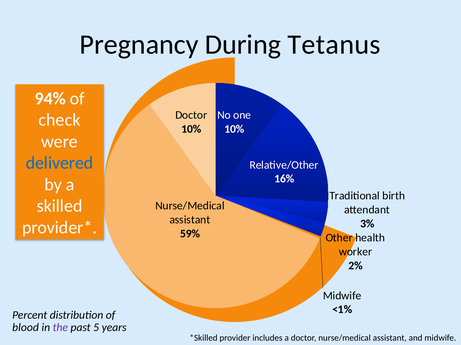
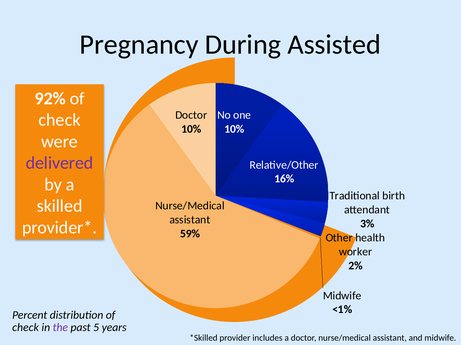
Tetanus: Tetanus -> Assisted
94%: 94% -> 92%
delivered colour: blue -> purple
blood at (26, 328): blood -> check
